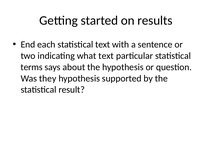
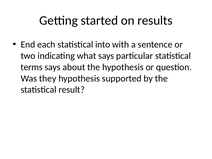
statistical text: text -> into
what text: text -> says
